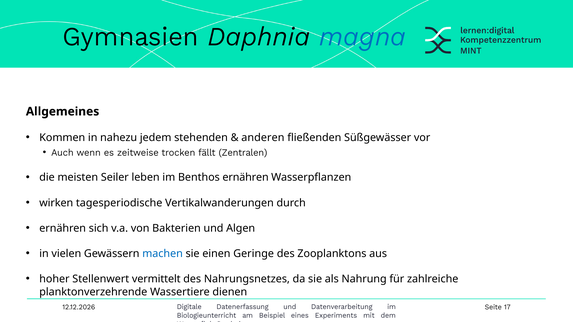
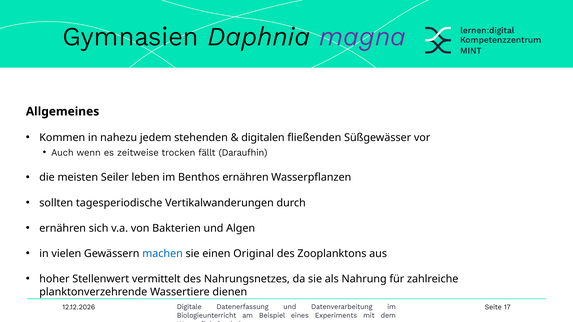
magna at (363, 37) colour: blue -> purple
anderen: anderen -> digitalen
Zentralen: Zentralen -> Daraufhin
wirken: wirken -> sollten
Geringe: Geringe -> Original
